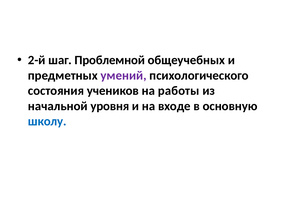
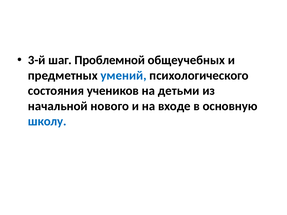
2-й: 2-й -> 3-й
умений colour: purple -> blue
работы: работы -> детьми
уровня: уровня -> нового
